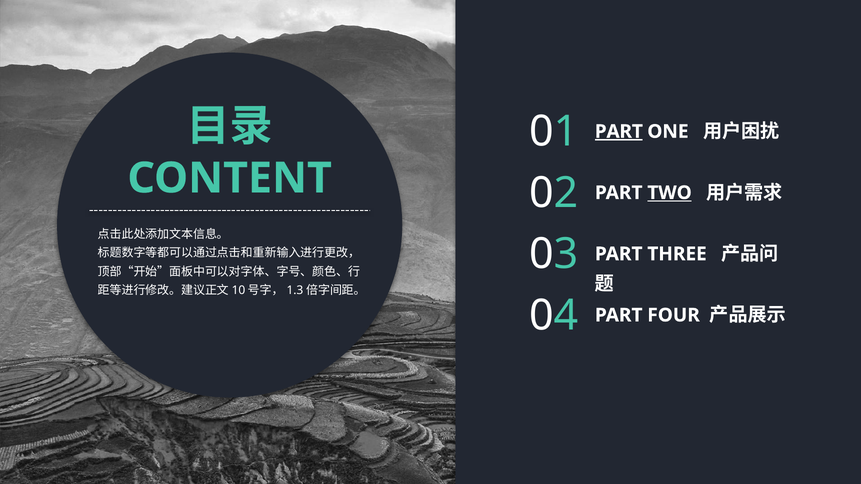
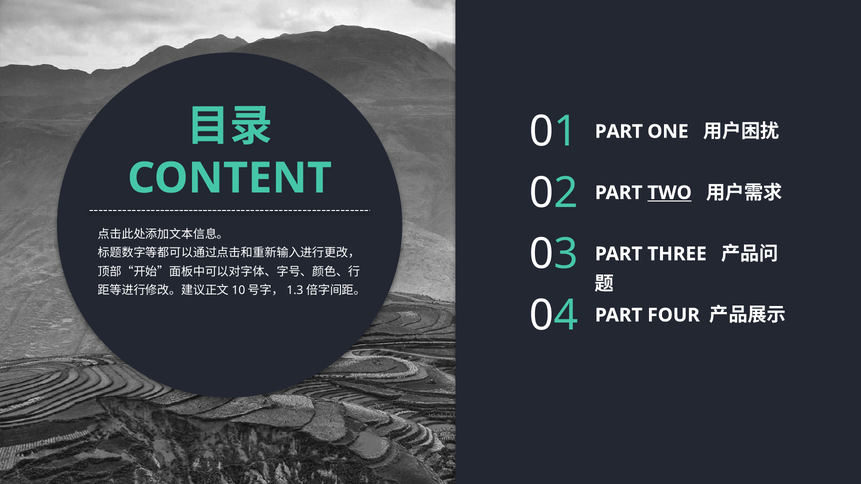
PART at (619, 132) underline: present -> none
